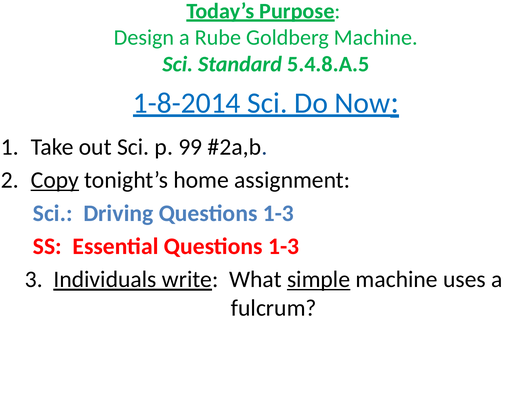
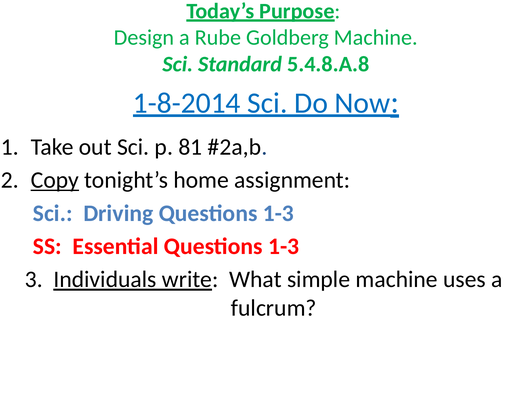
5.4.8.A.5: 5.4.8.A.5 -> 5.4.8.A.8
99: 99 -> 81
simple underline: present -> none
